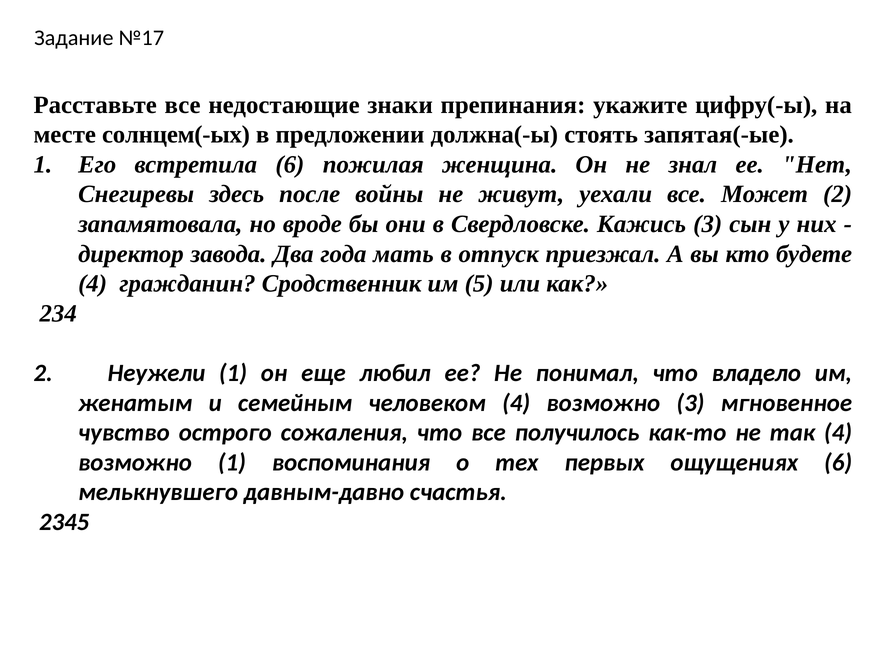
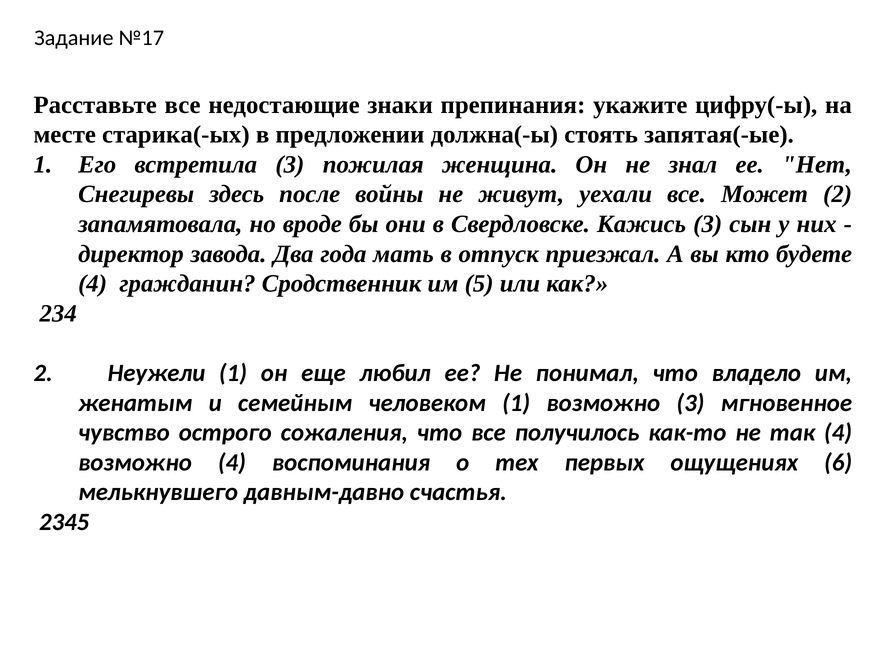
солнцем(-ых: солнцем(-ых -> старика(-ых
встретила 6: 6 -> 3
человеком 4: 4 -> 1
возможно 1: 1 -> 4
